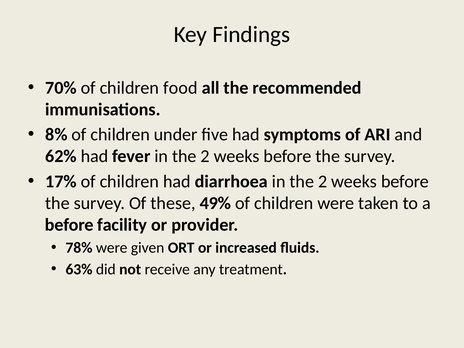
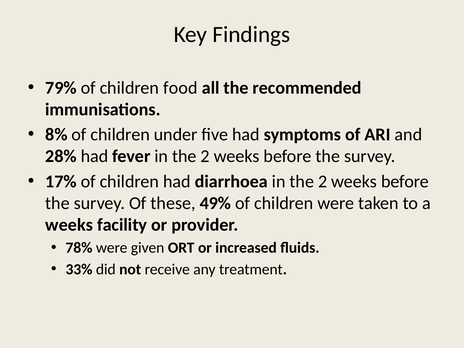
70%: 70% -> 79%
62%: 62% -> 28%
before at (69, 225): before -> weeks
63%: 63% -> 33%
